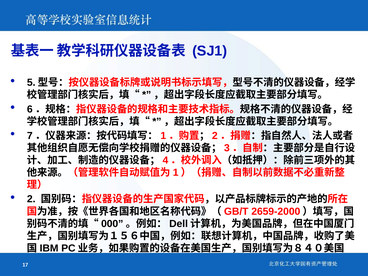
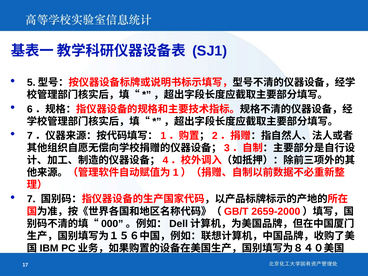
2: 2 -> 7
